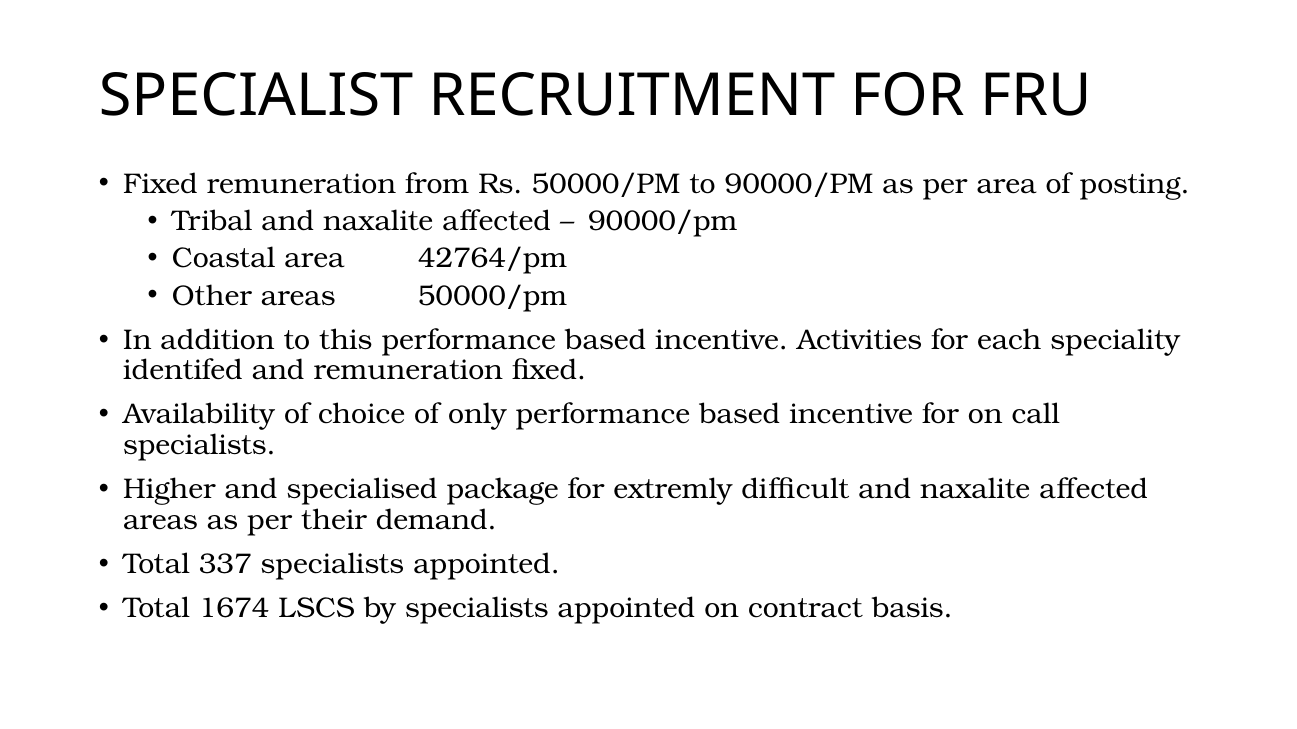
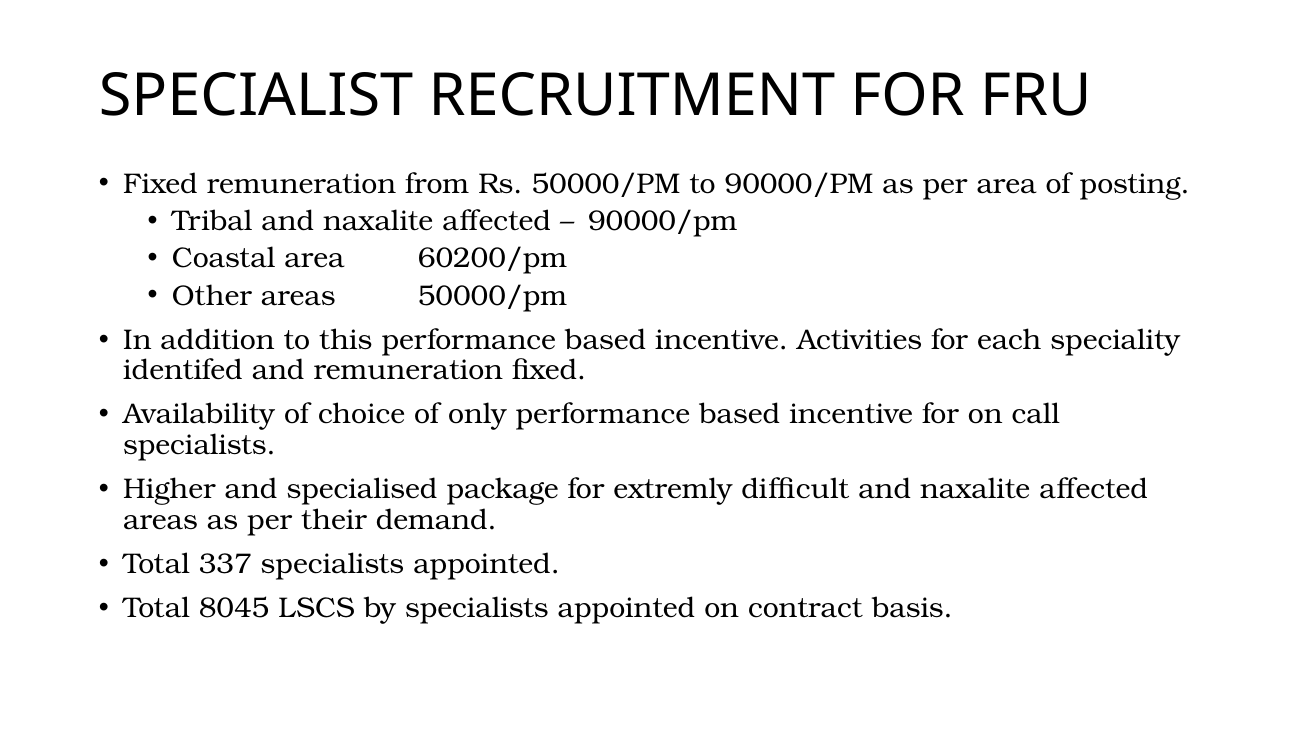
42764/pm: 42764/pm -> 60200/pm
1674: 1674 -> 8045
